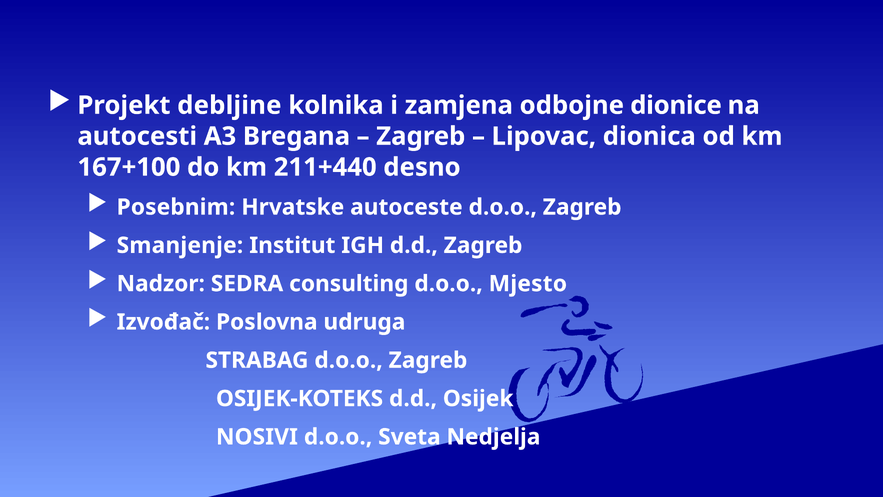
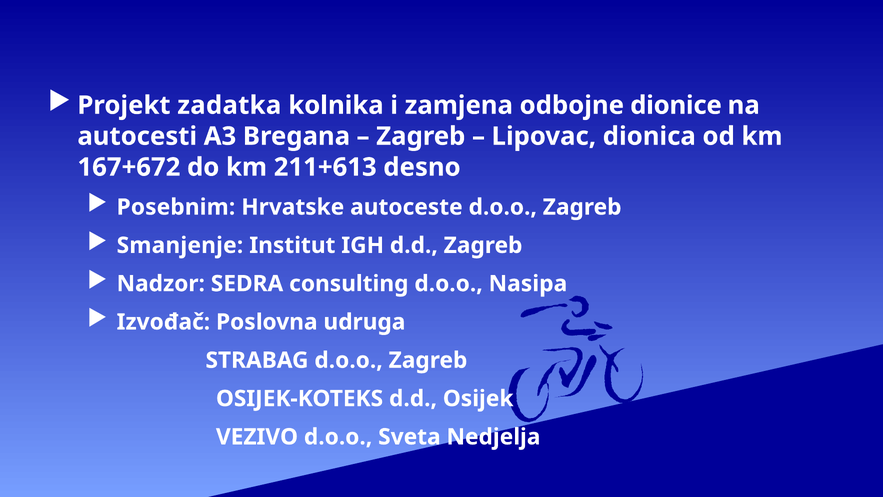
debljine: debljine -> zadatka
167+100: 167+100 -> 167+672
211+440: 211+440 -> 211+613
Mjesto: Mjesto -> Nasipa
NOSIVI: NOSIVI -> VEZIVO
